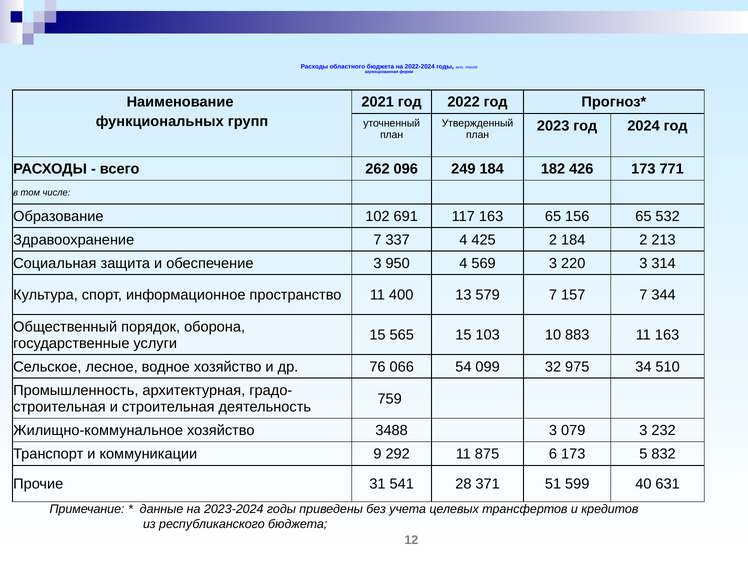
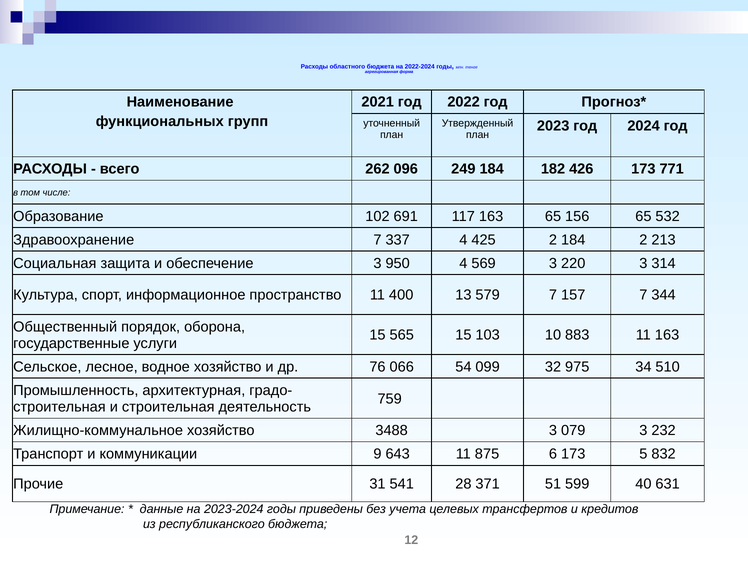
292: 292 -> 643
